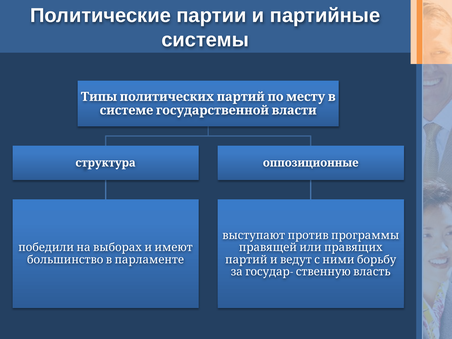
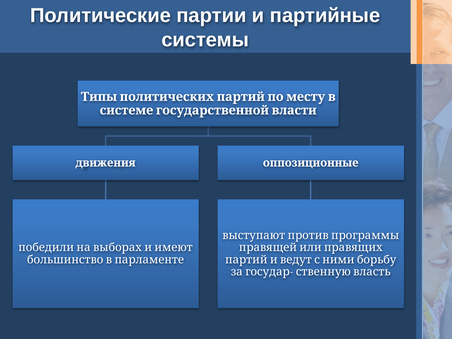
структура: структура -> движения
